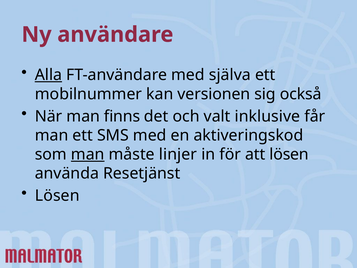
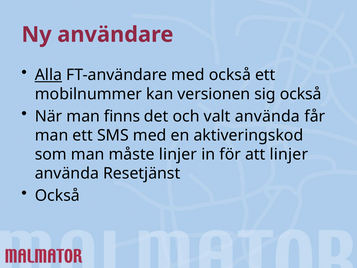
med själva: själva -> också
valt inklusive: inklusive -> använda
man at (88, 154) underline: present -> none
att lösen: lösen -> linjer
Lösen at (57, 196): Lösen -> Också
